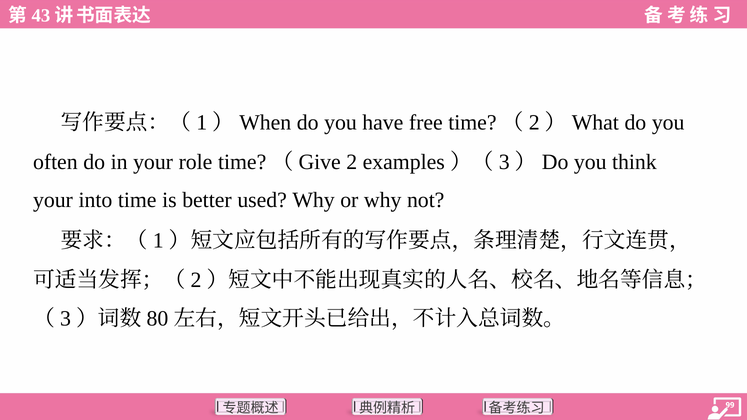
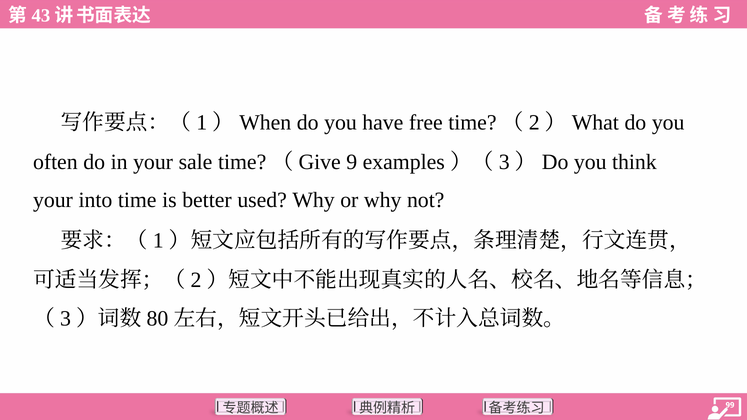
role: role -> sale
2: 2 -> 9
